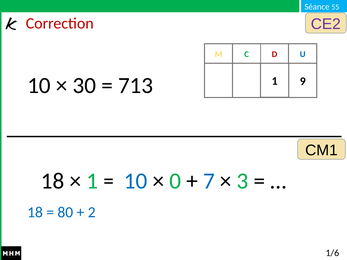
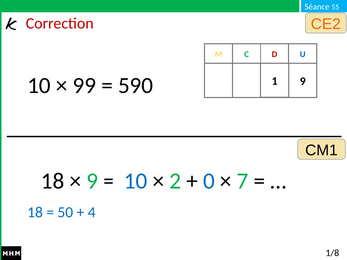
CE2 colour: purple -> orange
30: 30 -> 99
713: 713 -> 590
1 at (92, 181): 1 -> 9
0 at (175, 181): 0 -> 2
7 at (209, 181): 7 -> 0
3: 3 -> 7
80: 80 -> 50
2: 2 -> 4
1/6: 1/6 -> 1/8
